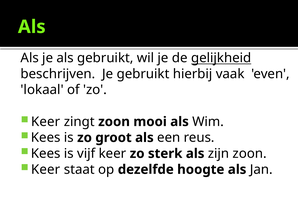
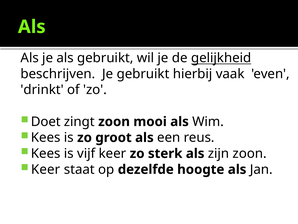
lokaal: lokaal -> drinkt
Keer at (46, 121): Keer -> Doet
